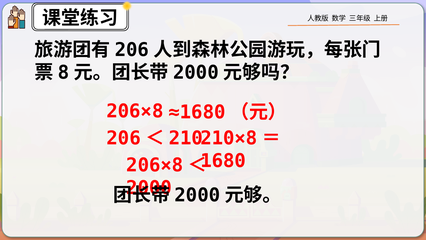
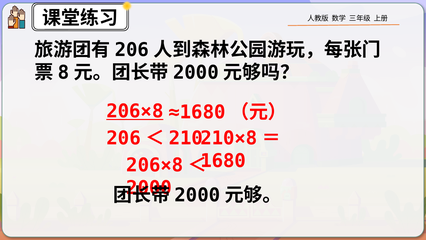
206×8 underline: none -> present
